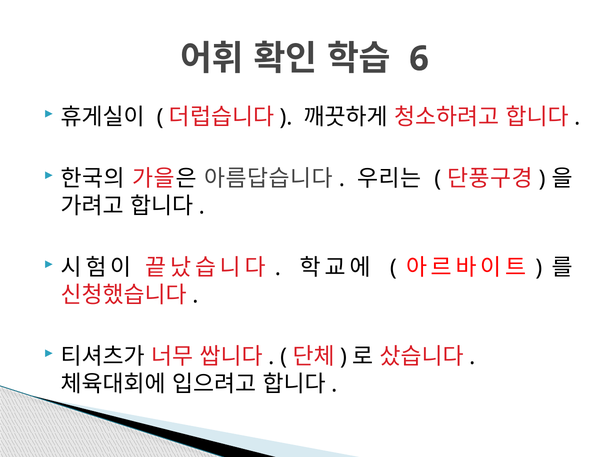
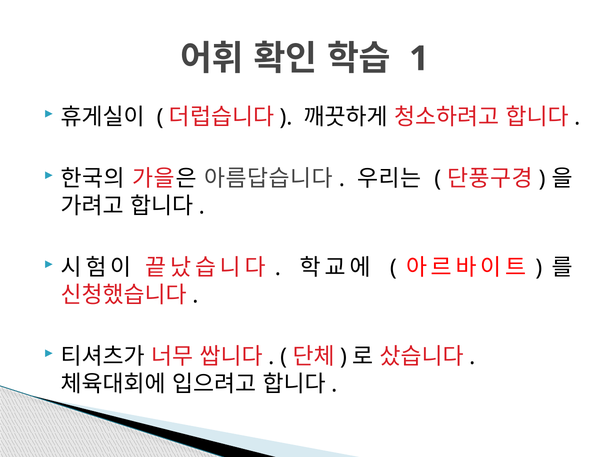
6: 6 -> 1
